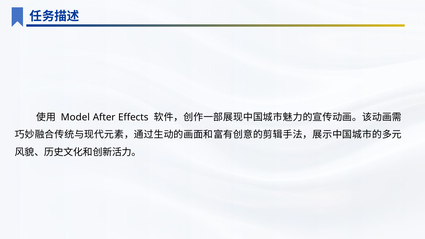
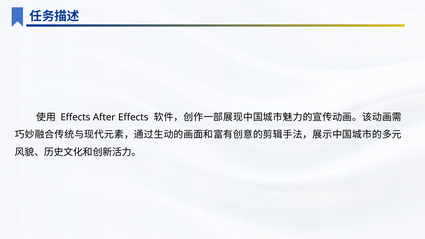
Model at (75, 117): Model -> Effects
